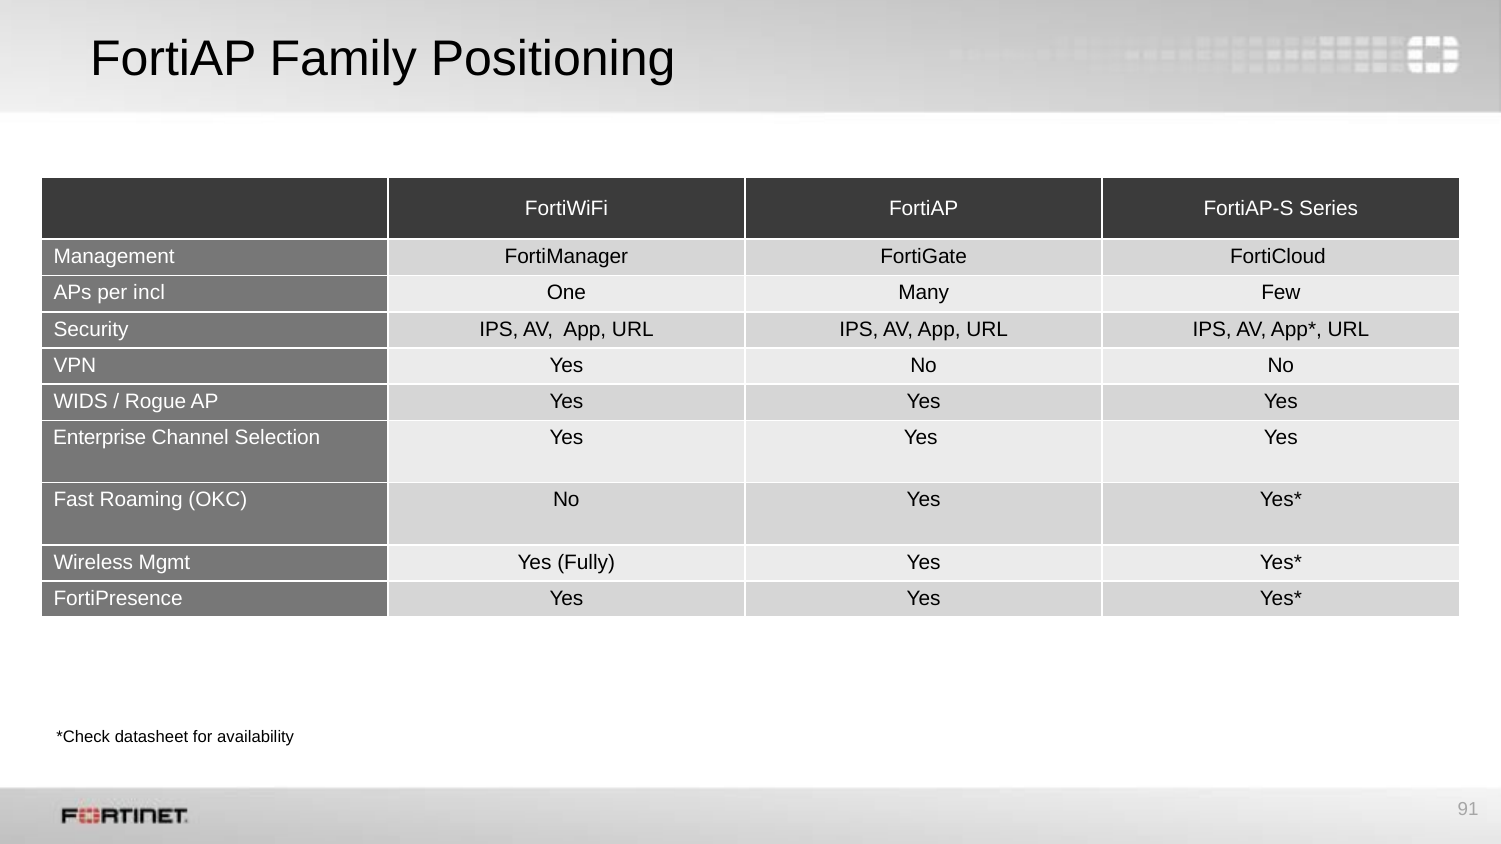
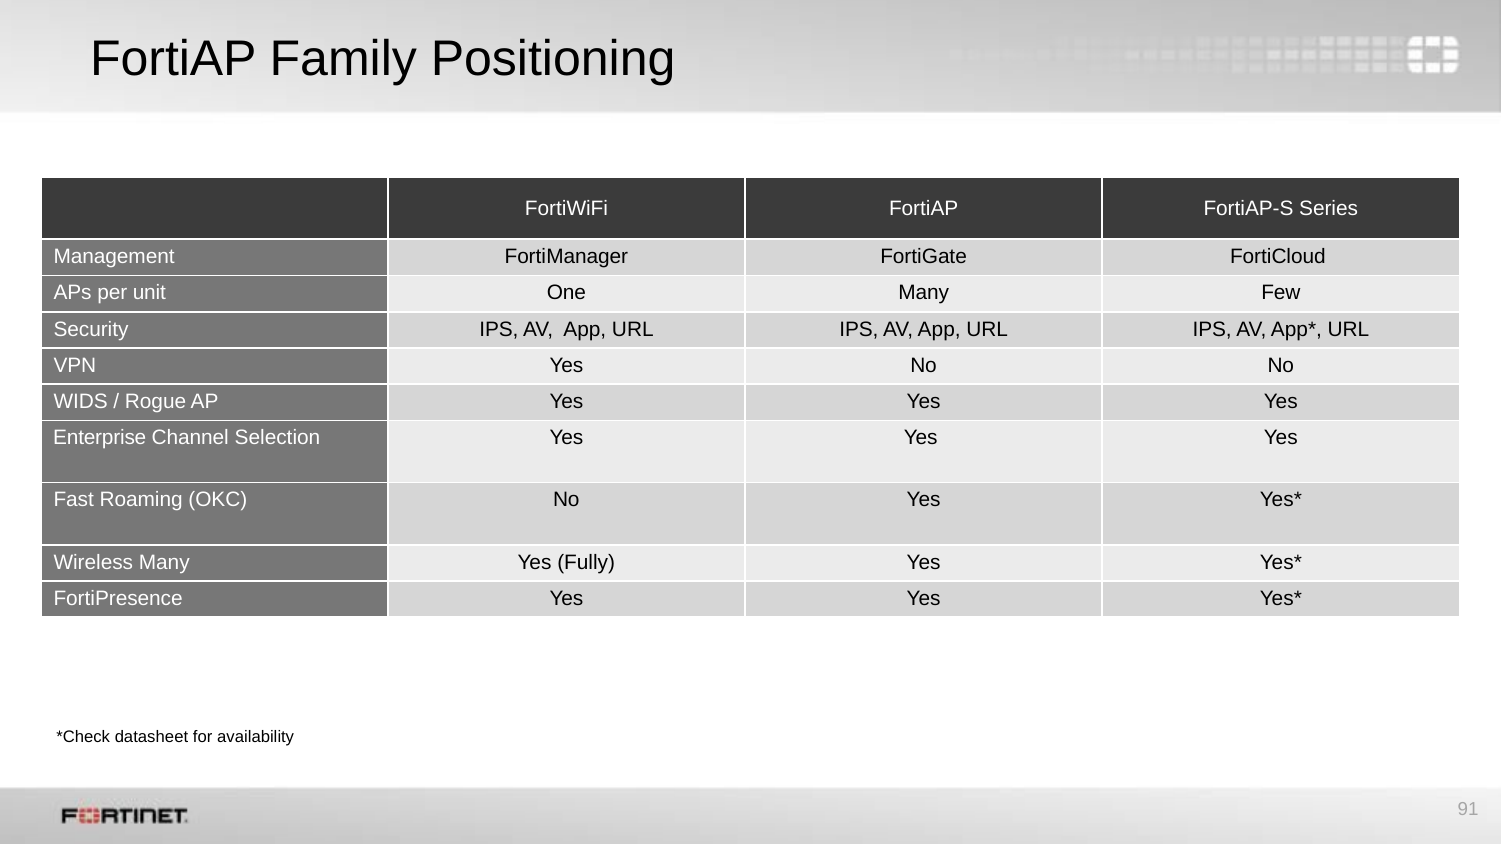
incl: incl -> unit
Wireless Mgmt: Mgmt -> Many
